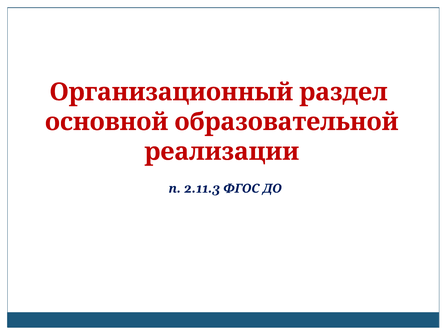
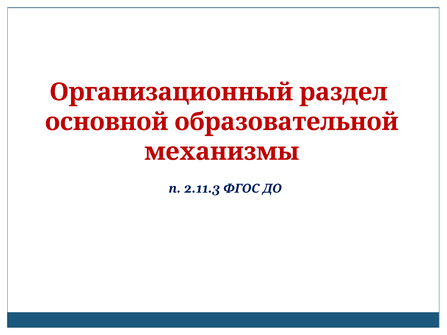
реализации: реализации -> механизмы
